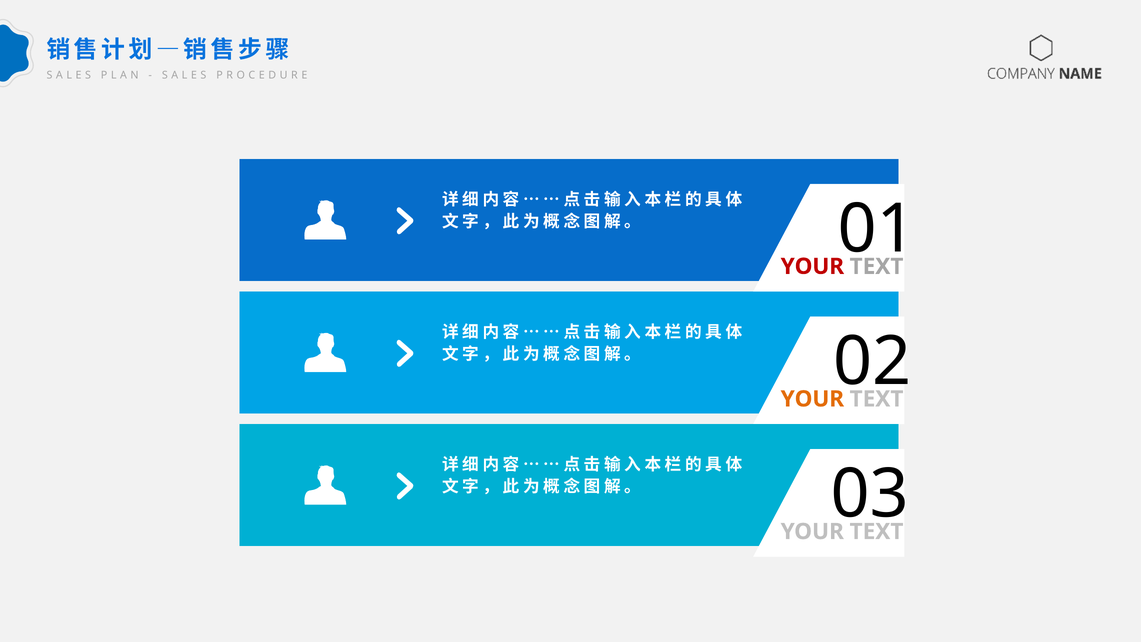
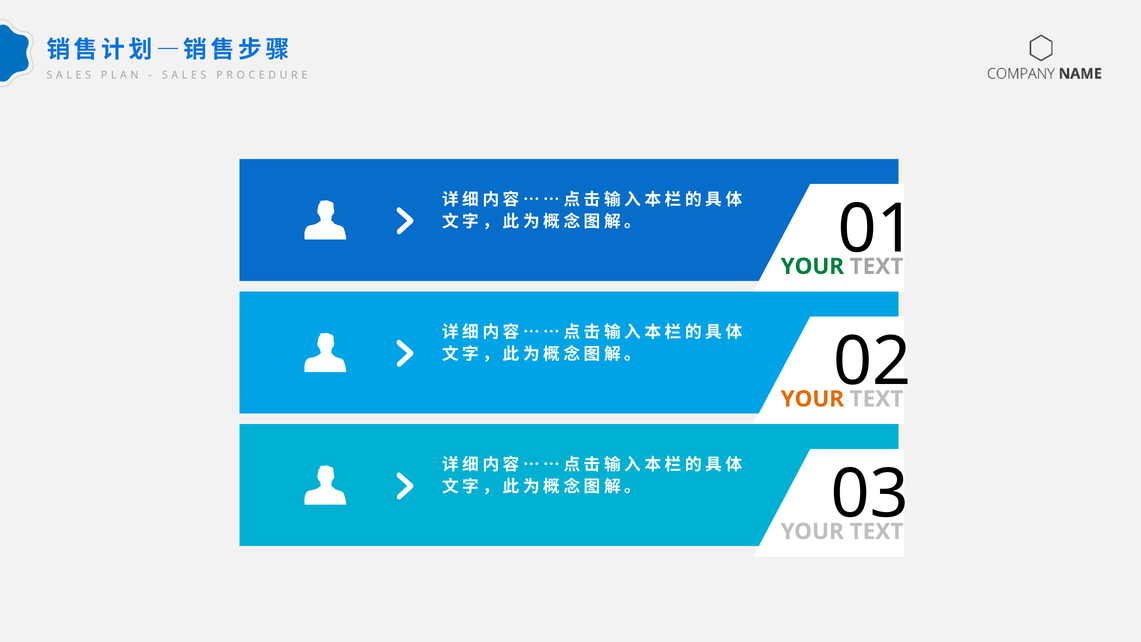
YOUR at (812, 266) colour: red -> green
